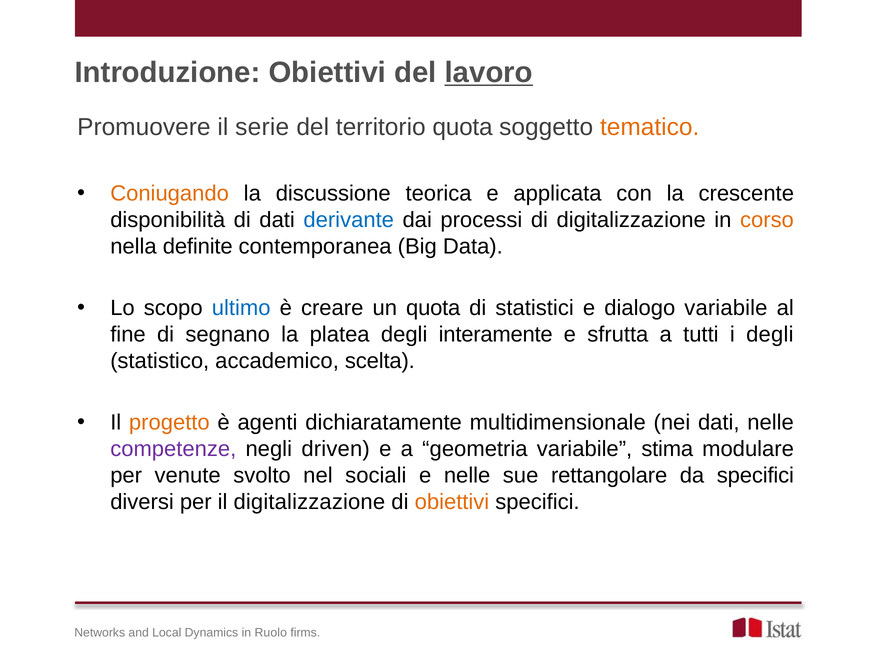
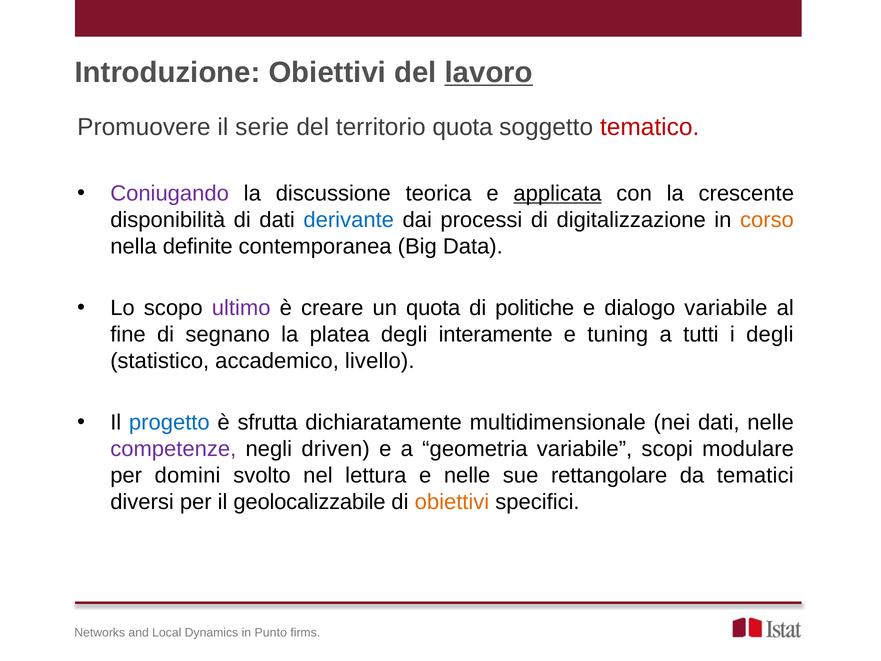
tematico colour: orange -> red
Coniugando colour: orange -> purple
applicata underline: none -> present
ultimo colour: blue -> purple
statistici: statistici -> politiche
sfrutta: sfrutta -> tuning
scelta: scelta -> livello
progetto colour: orange -> blue
agenti: agenti -> sfrutta
stima: stima -> scopi
venute: venute -> domini
sociali: sociali -> lettura
da specifici: specifici -> tematici
il digitalizzazione: digitalizzazione -> geolocalizzabile
Ruolo: Ruolo -> Punto
